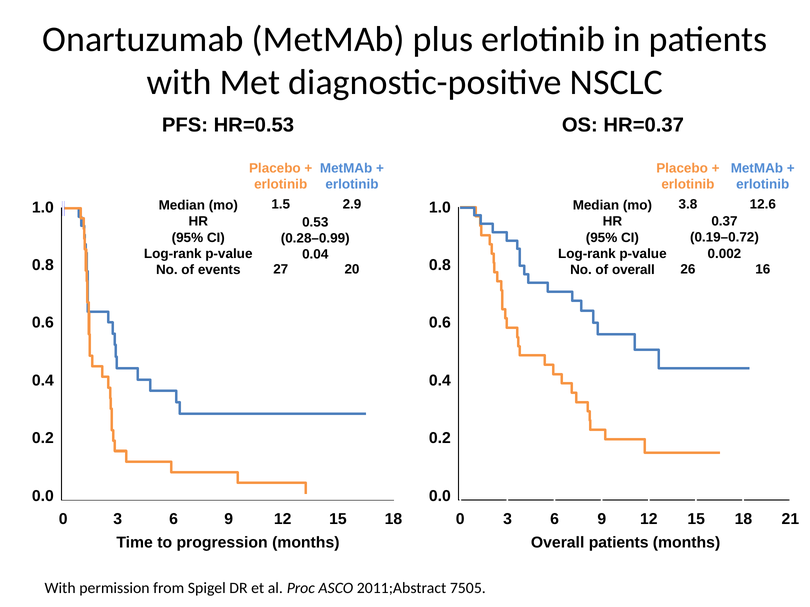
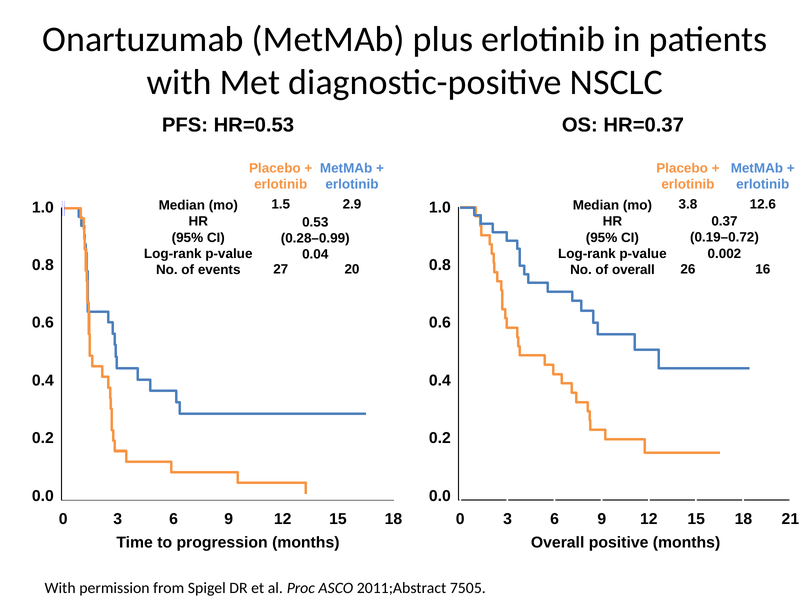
Overall patients: patients -> positive
